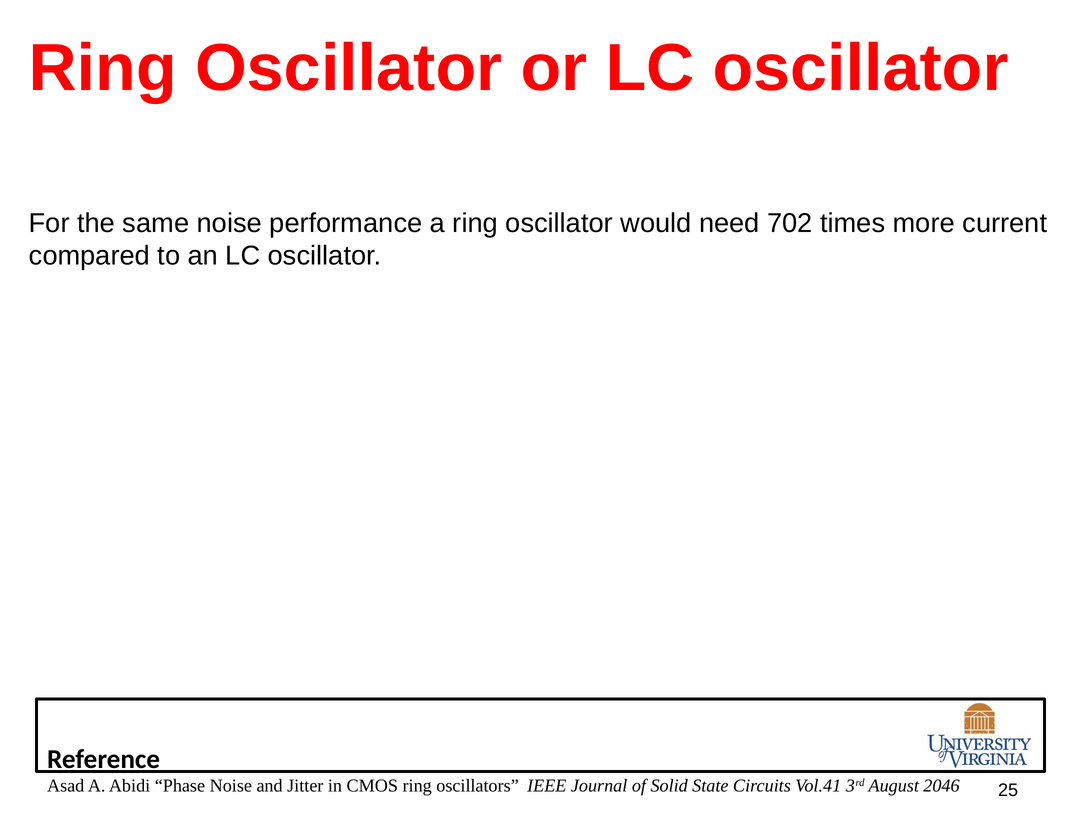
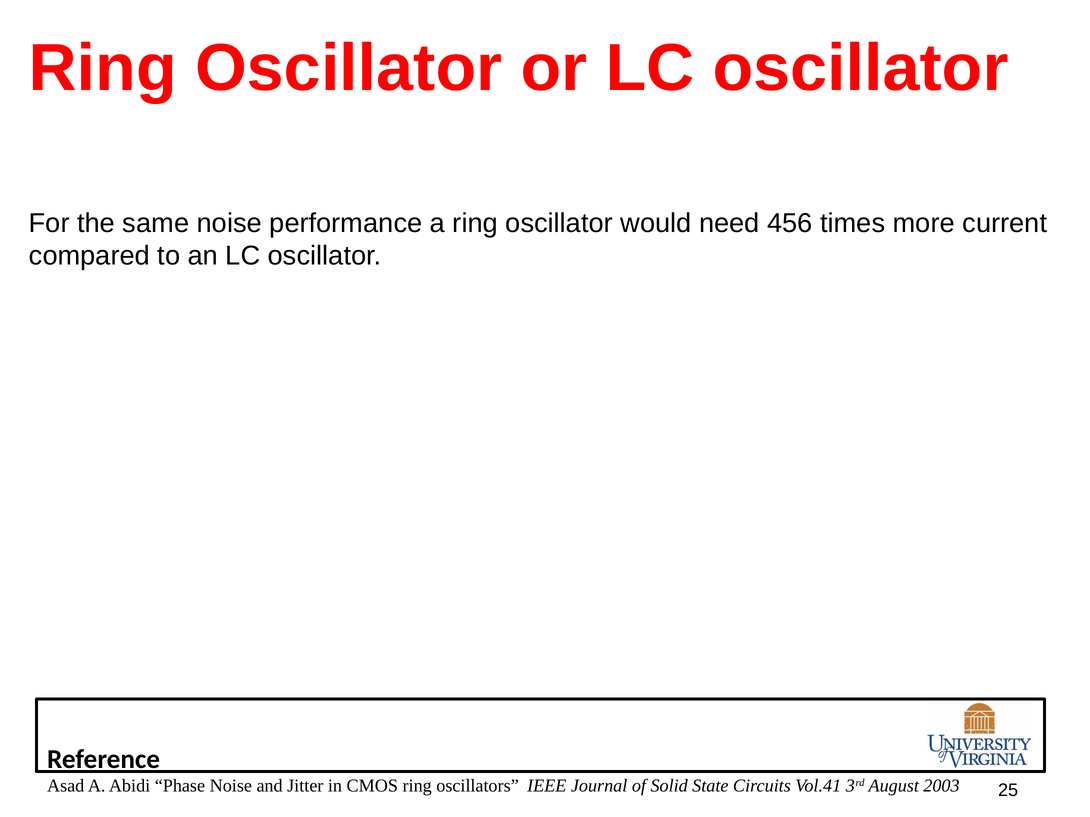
702: 702 -> 456
2046: 2046 -> 2003
